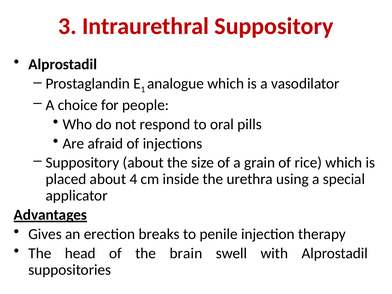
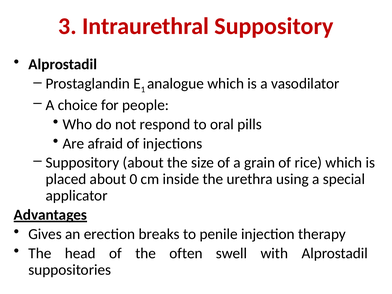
4: 4 -> 0
brain: brain -> often
